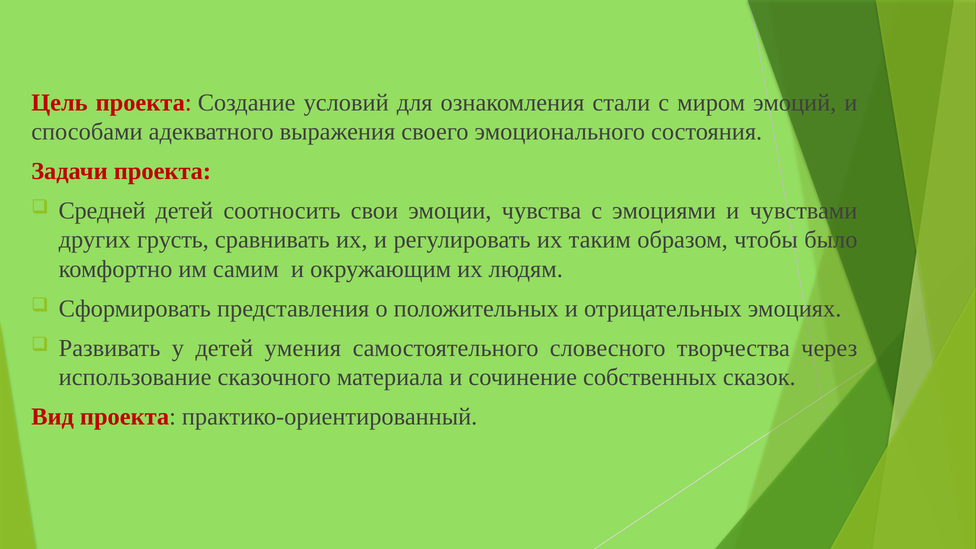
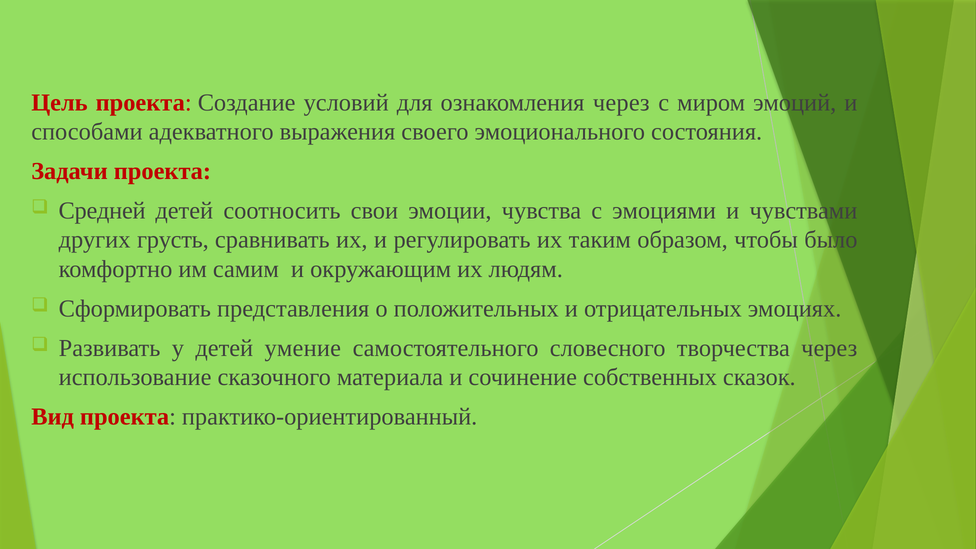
ознакомления стали: стали -> через
умения: умения -> умение
